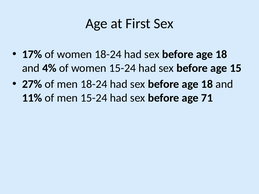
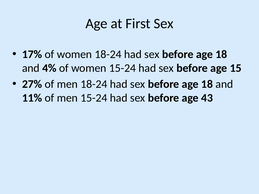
71: 71 -> 43
